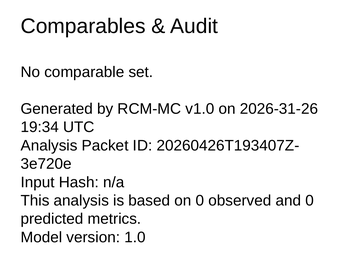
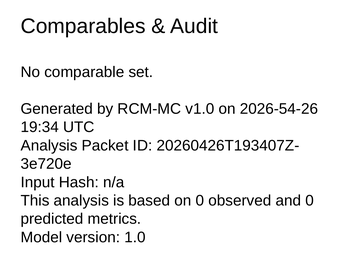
2026-31-26: 2026-31-26 -> 2026-54-26
